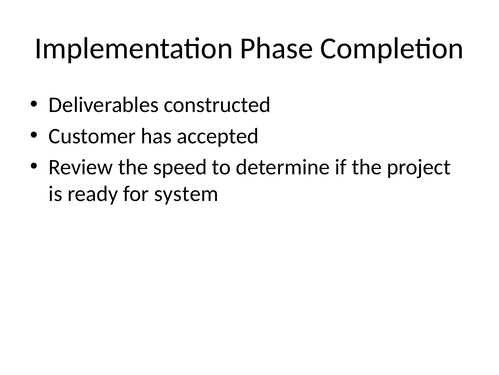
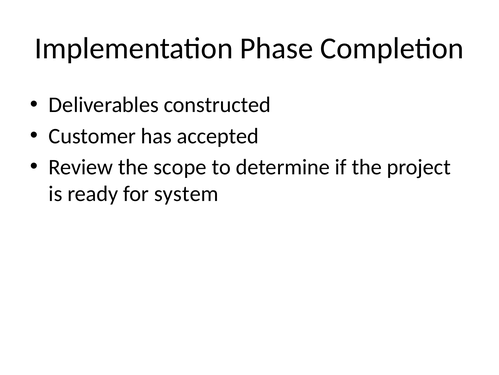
speed: speed -> scope
